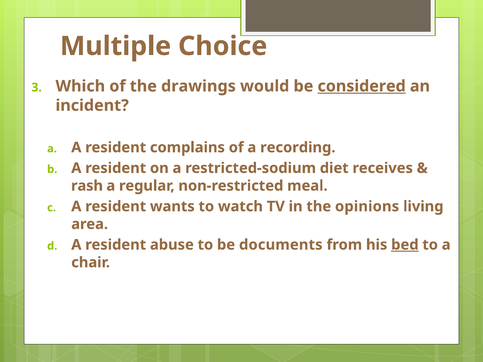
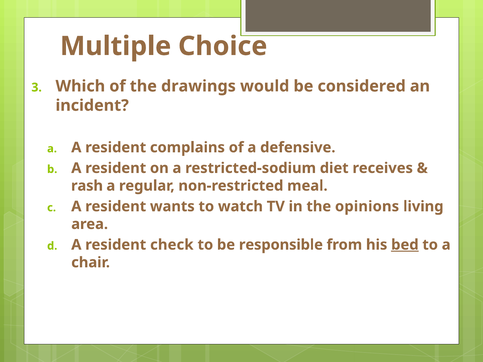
considered underline: present -> none
recording: recording -> defensive
abuse: abuse -> check
documents: documents -> responsible
